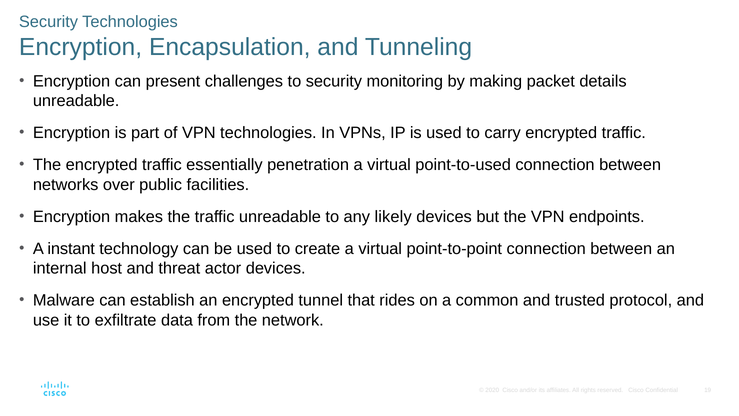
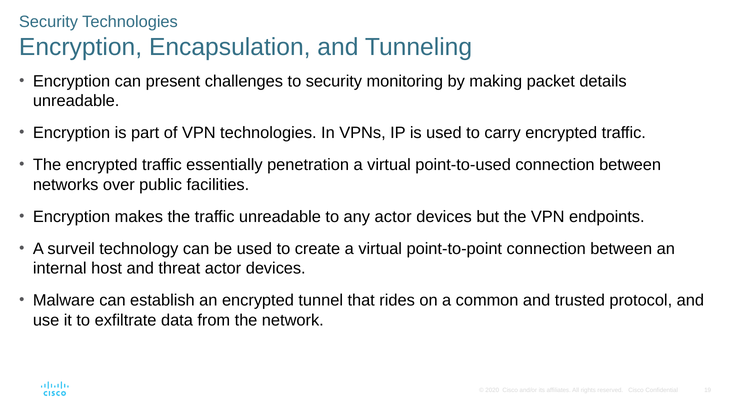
any likely: likely -> actor
instant: instant -> surveil
